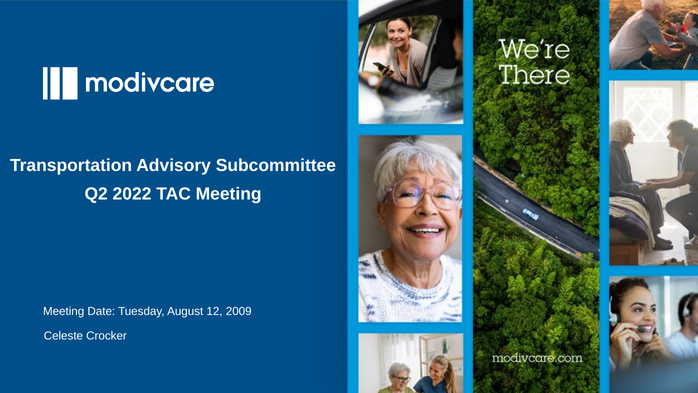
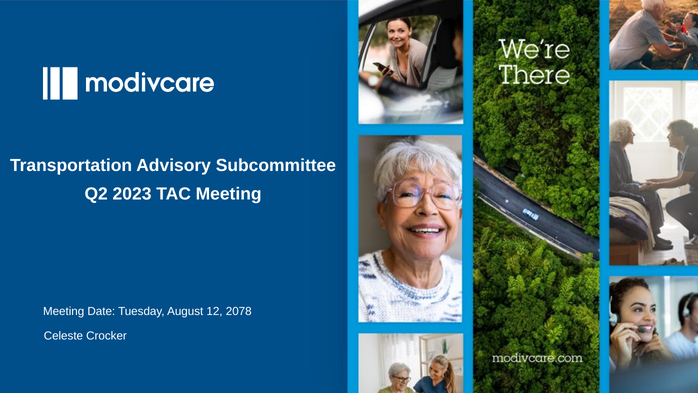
2022: 2022 -> 2023
2009: 2009 -> 2078
